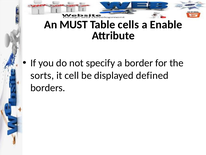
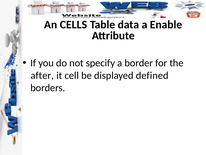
MUST: MUST -> CELLS
cells: cells -> data
sorts: sorts -> after
